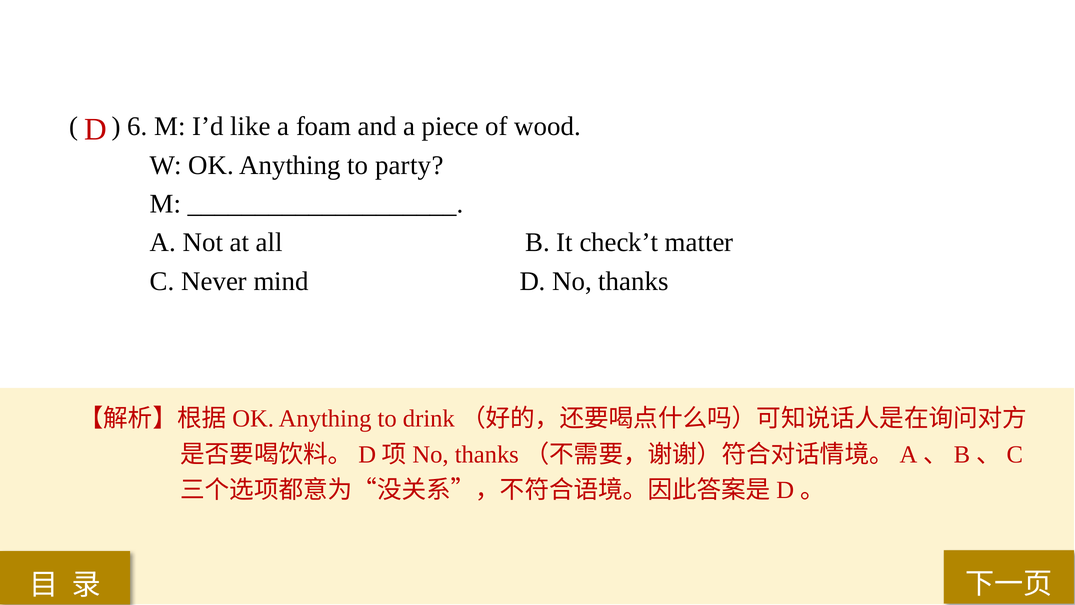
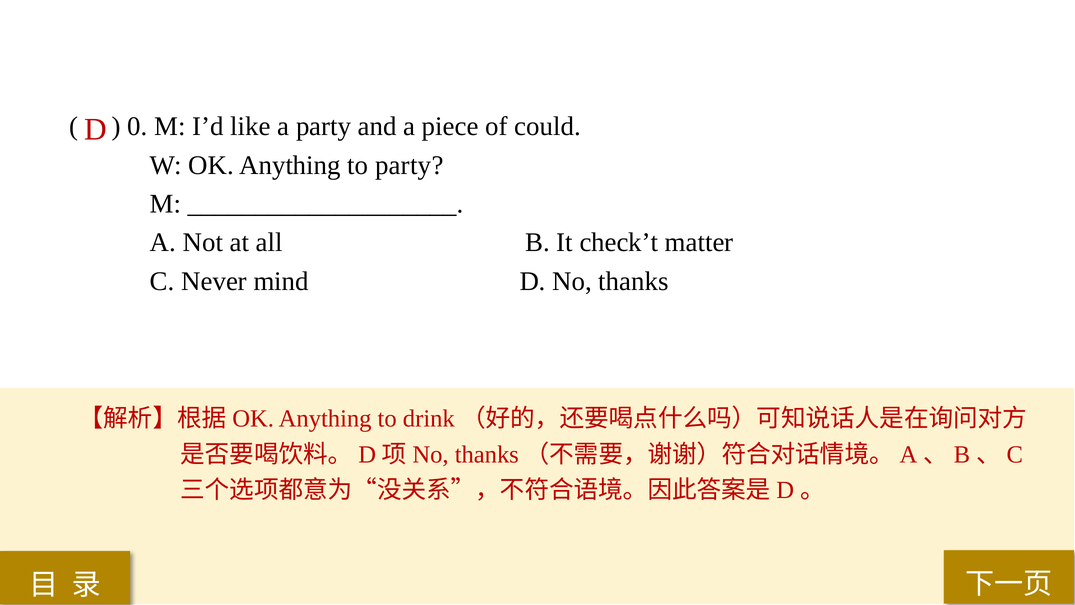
6: 6 -> 0
a foam: foam -> party
wood: wood -> could
